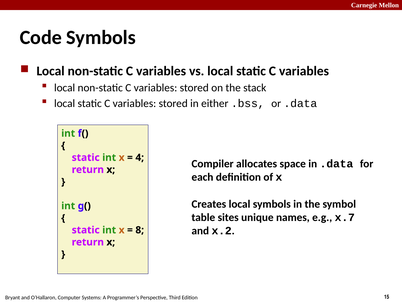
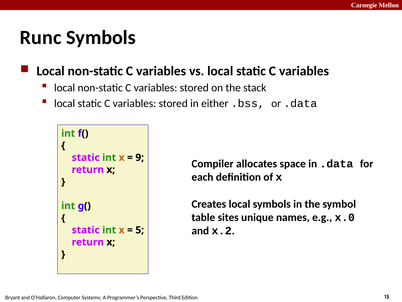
Code: Code -> Runc
4: 4 -> 9
x.7: x.7 -> x.0
8: 8 -> 5
